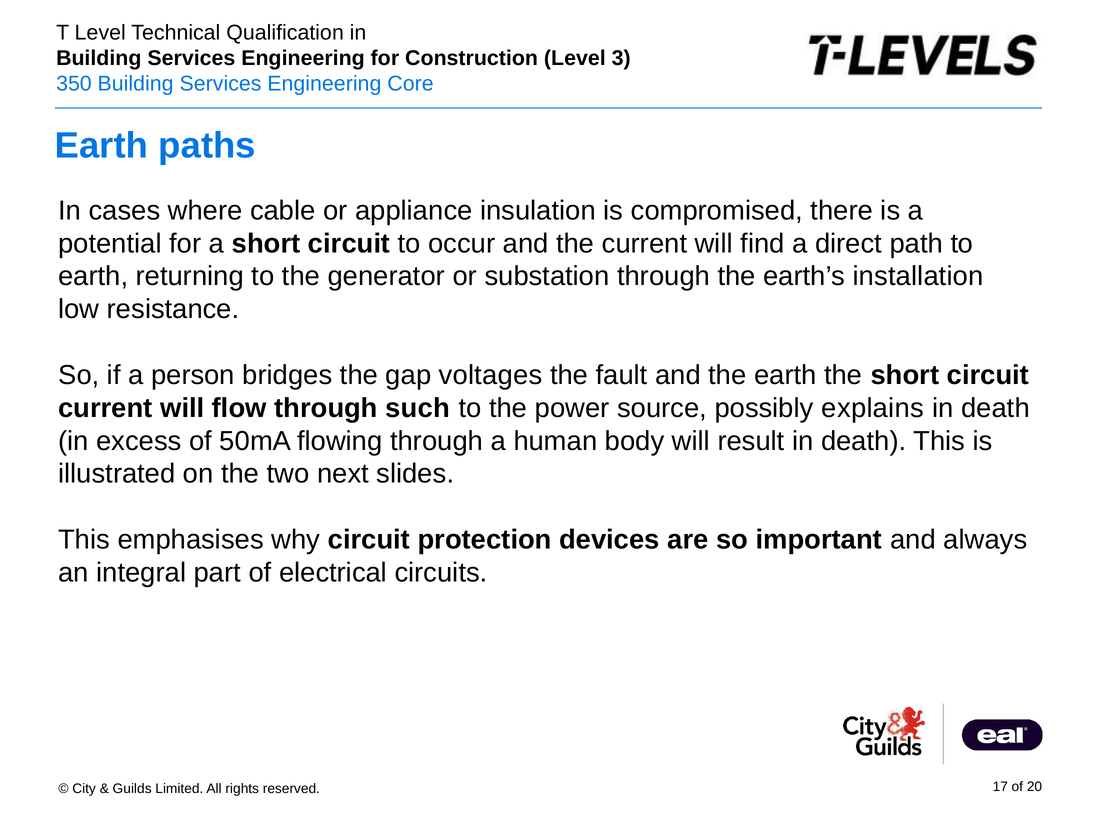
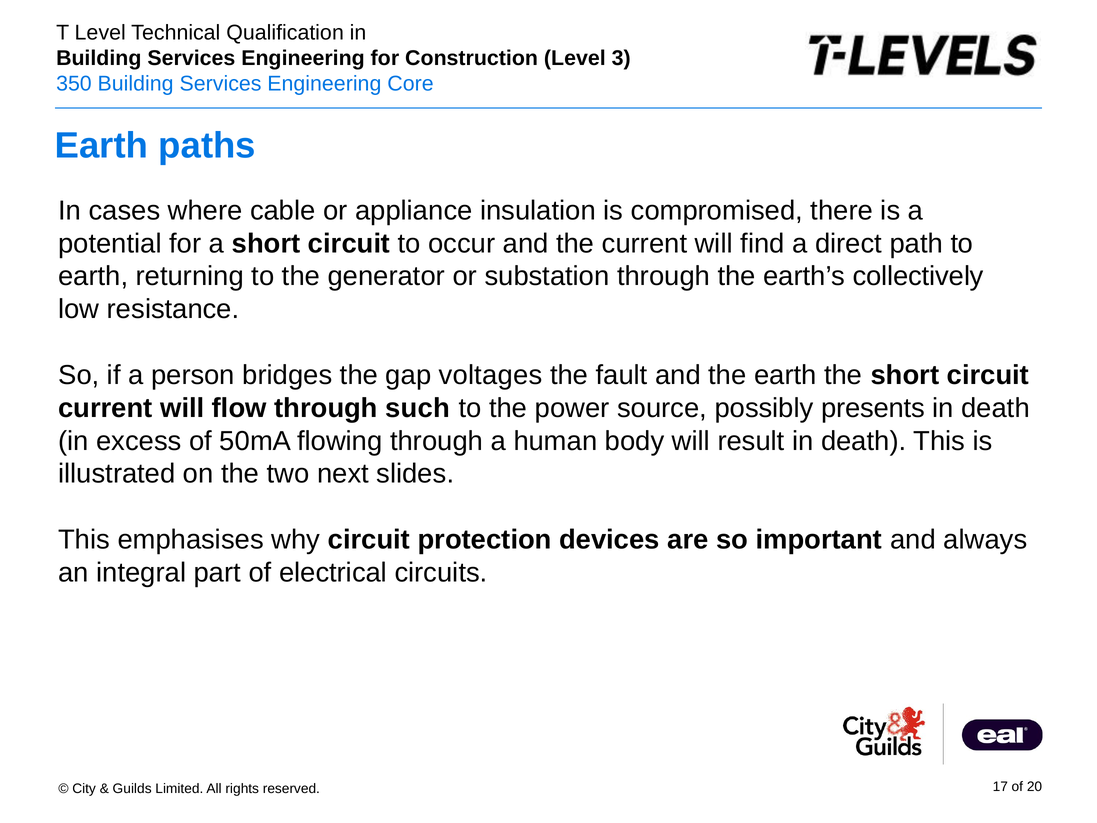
installation: installation -> collectively
explains: explains -> presents
